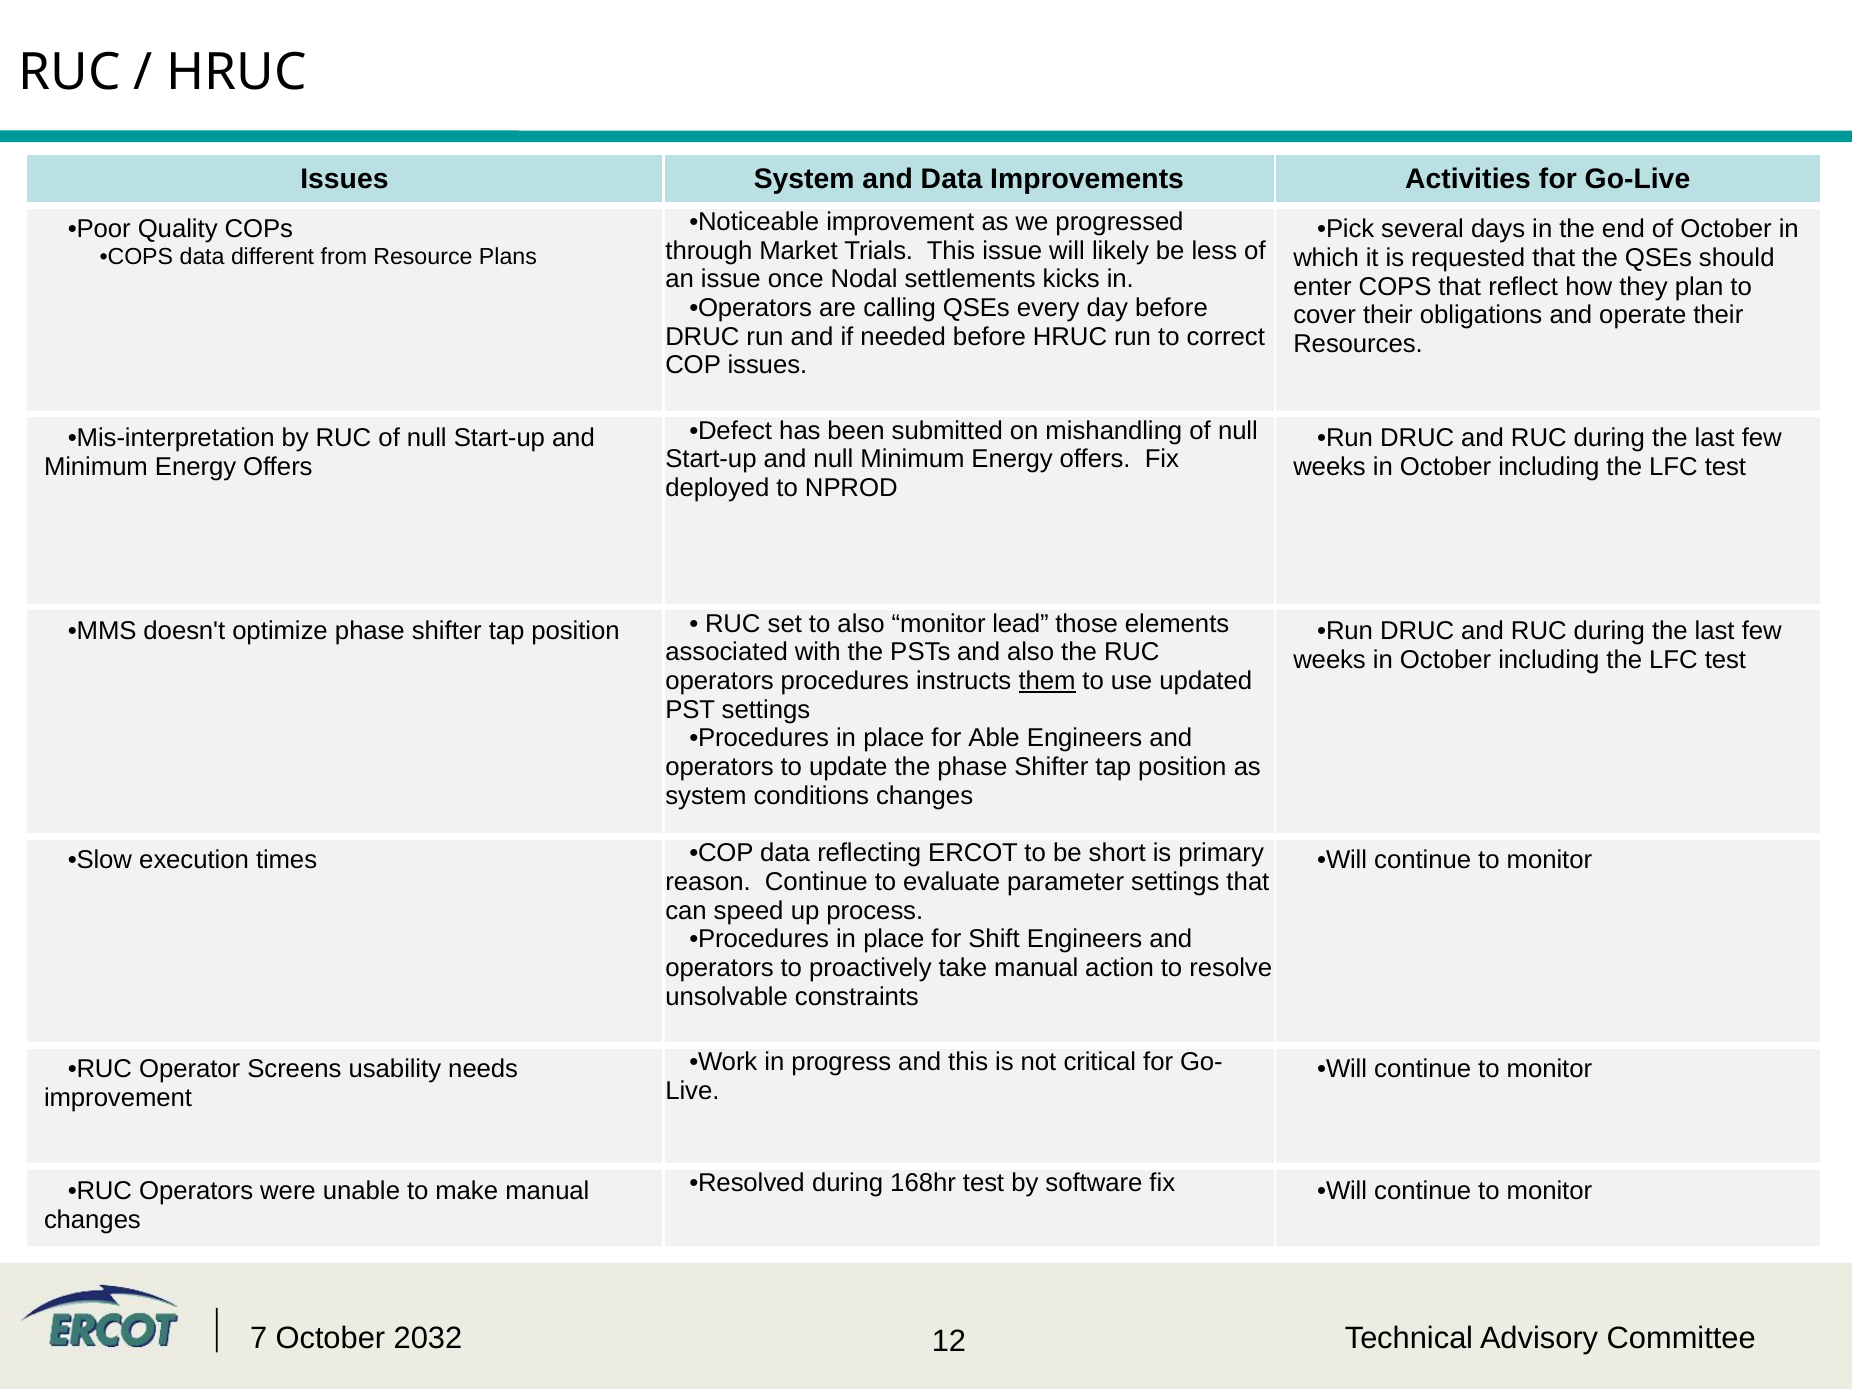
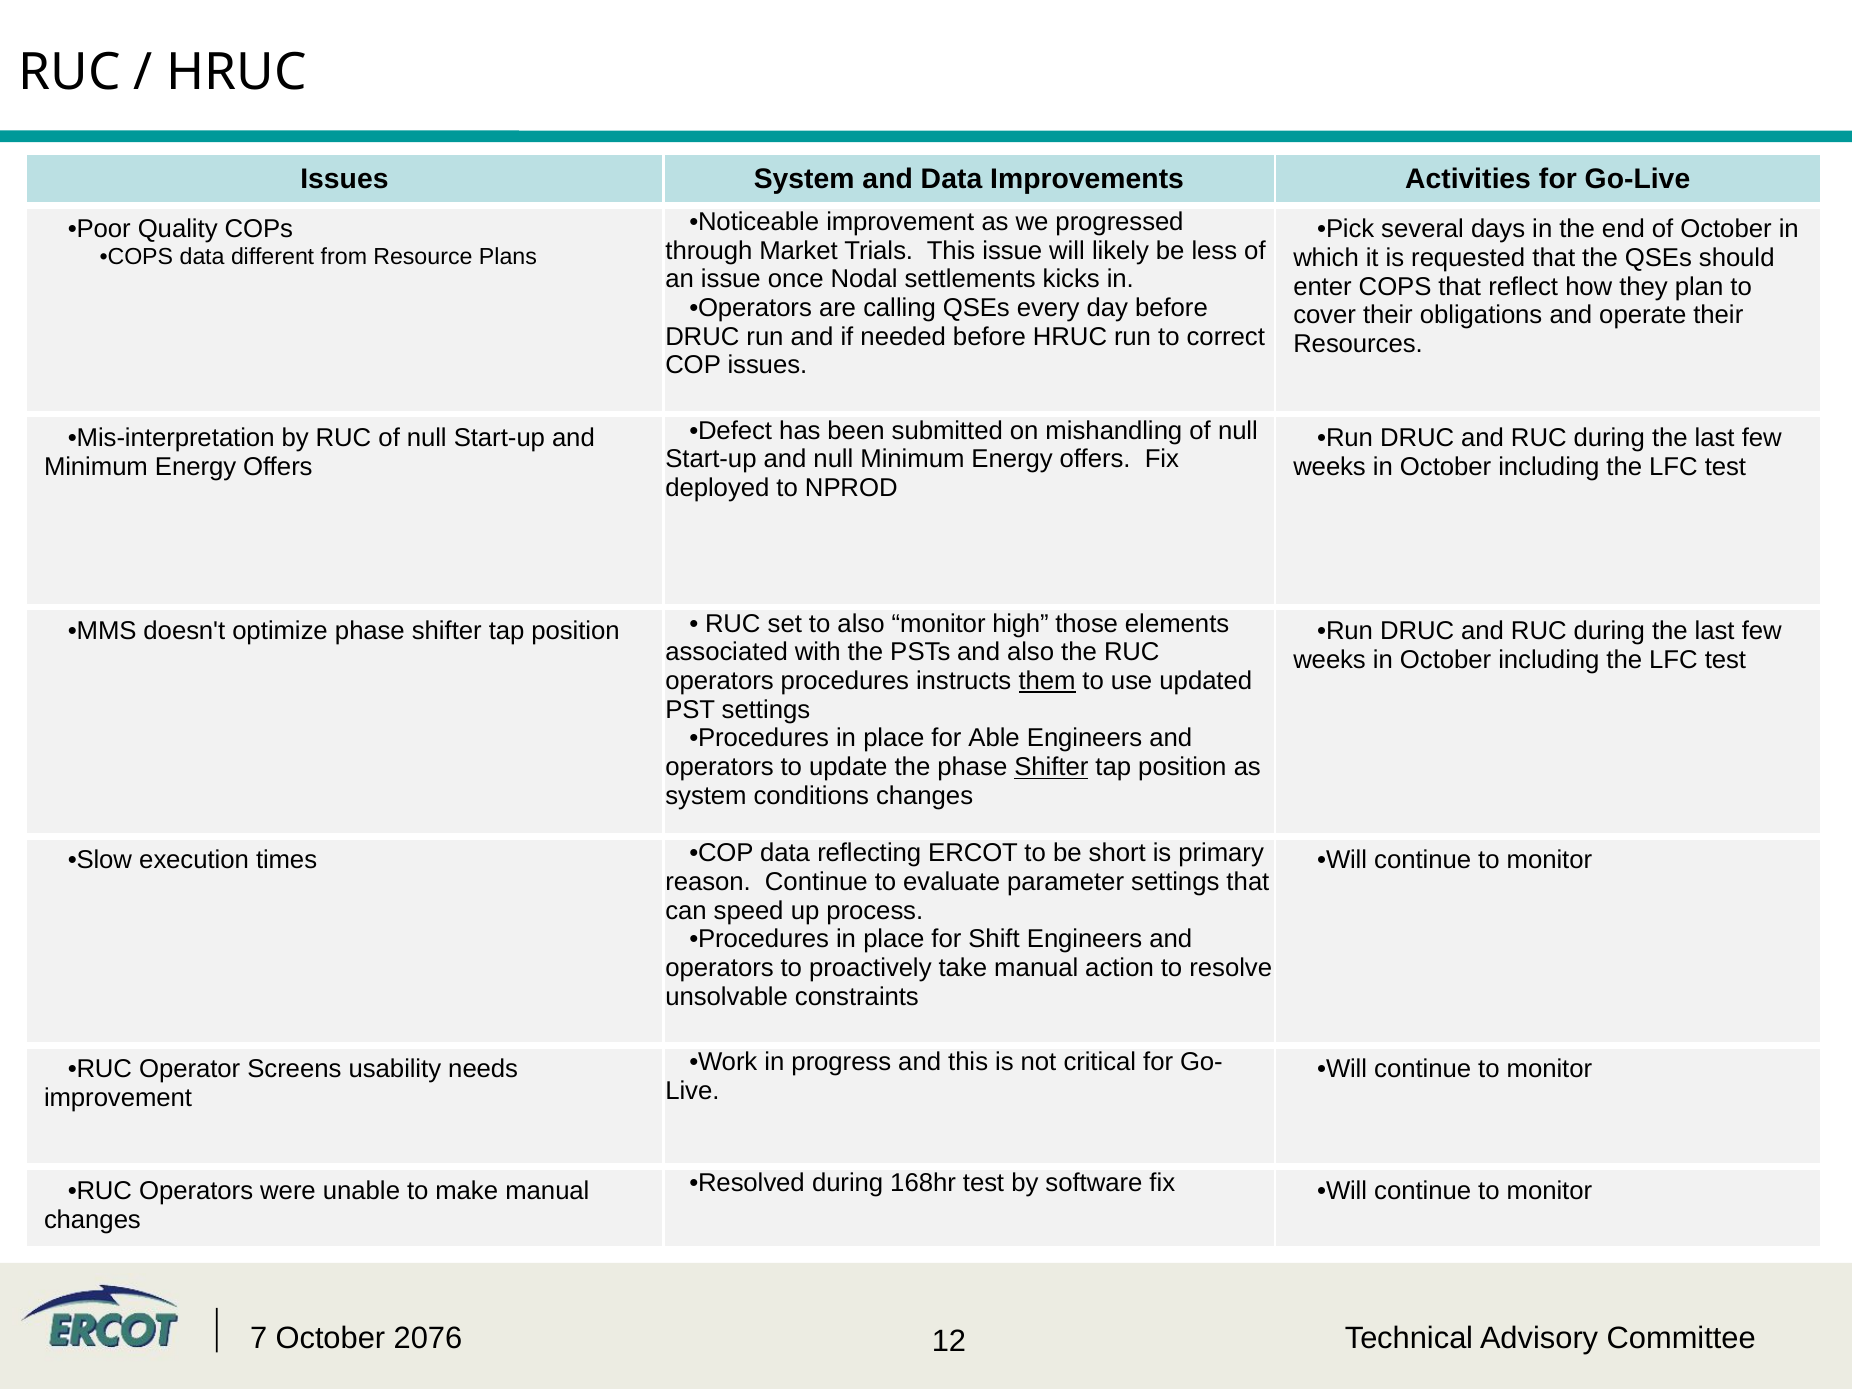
lead: lead -> high
Shifter at (1051, 767) underline: none -> present
2032: 2032 -> 2076
